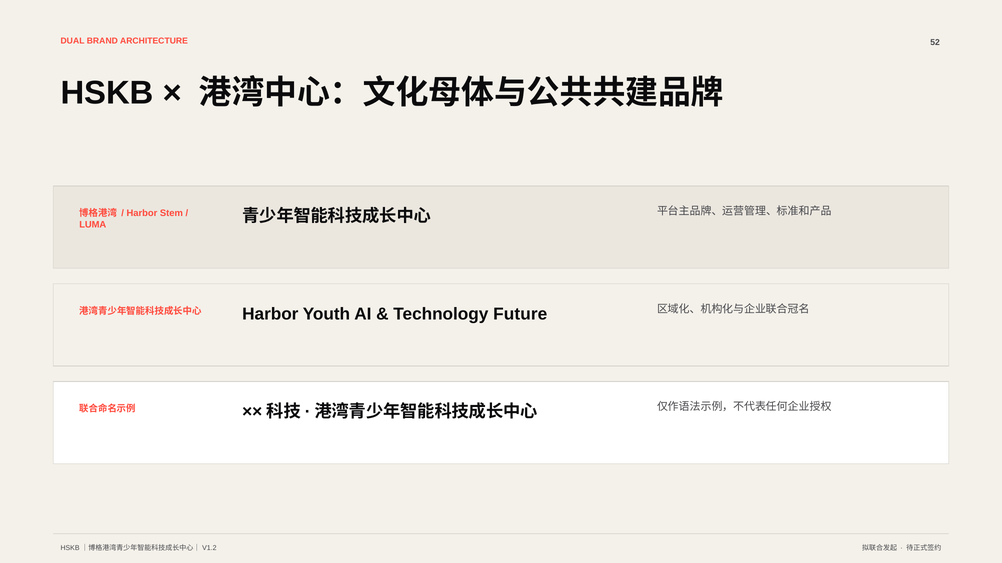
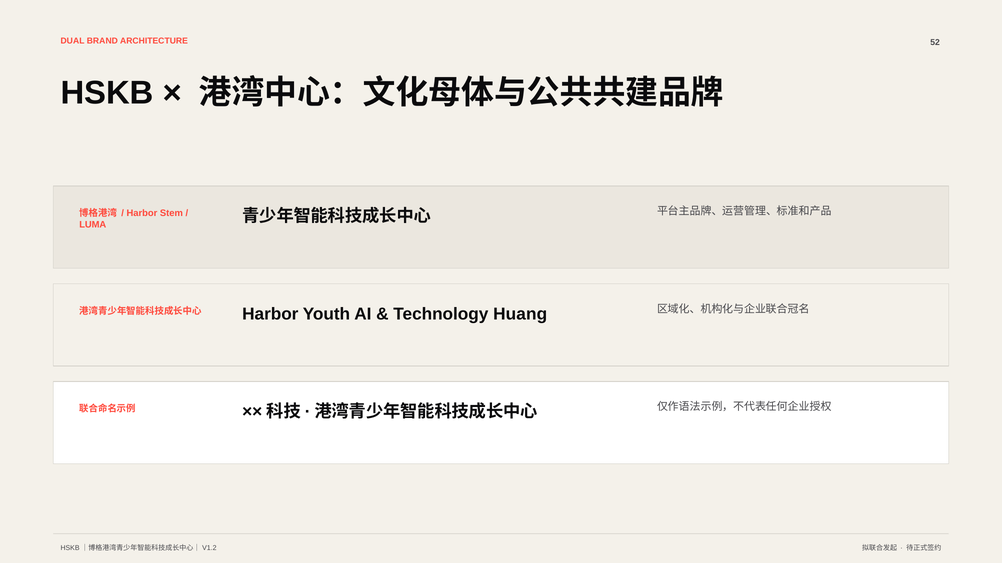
Future: Future -> Huang
